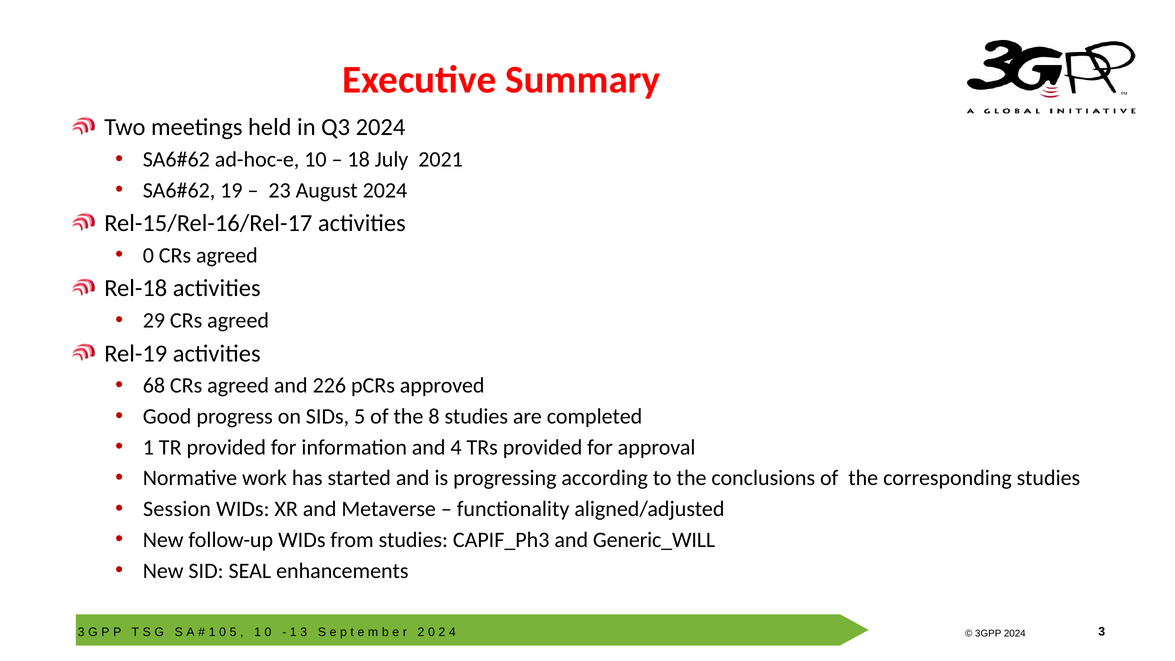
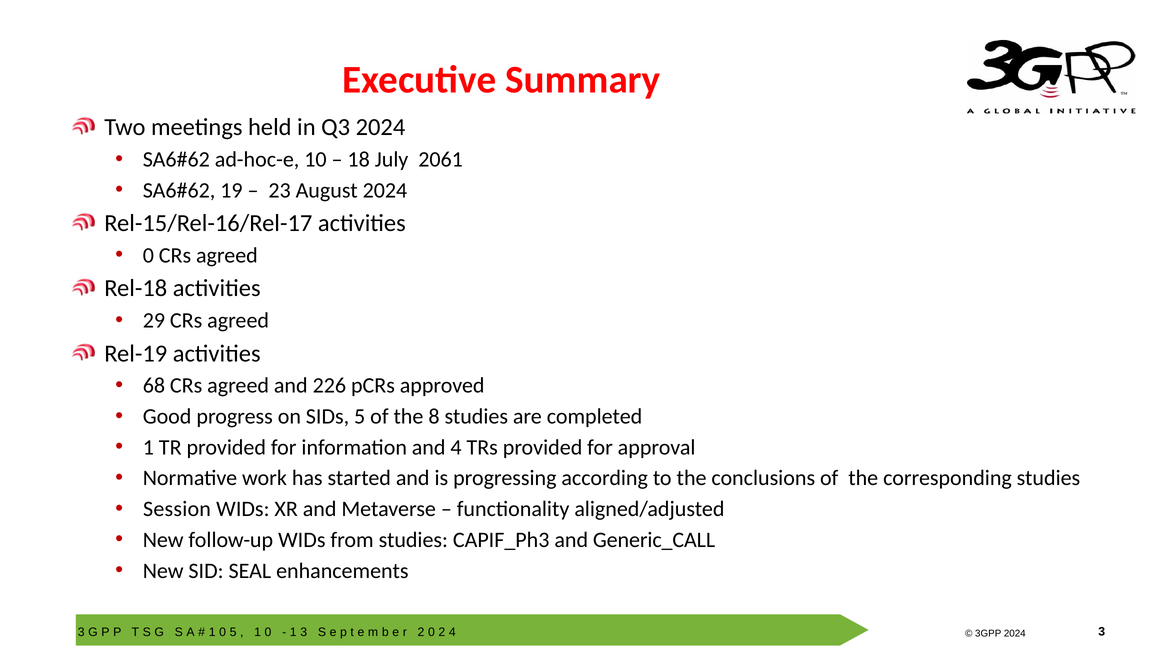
2021: 2021 -> 2061
Generic_WILL: Generic_WILL -> Generic_CALL
